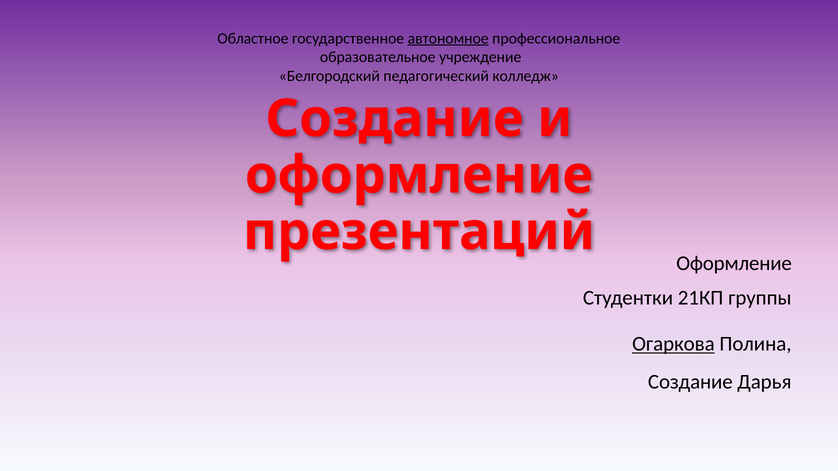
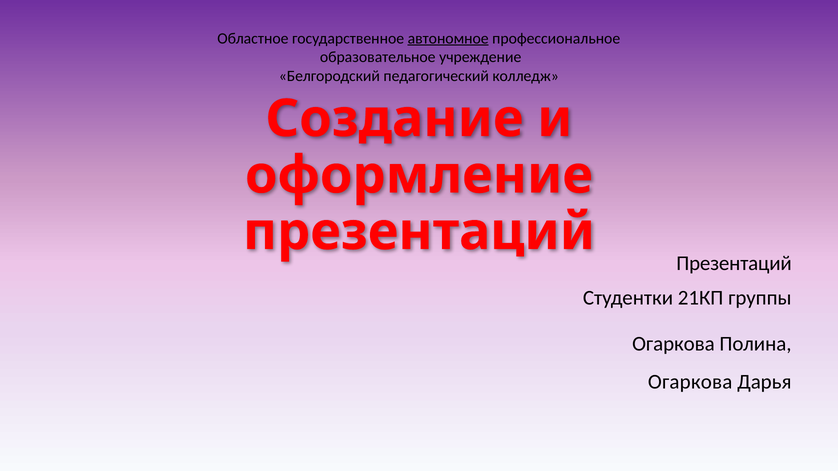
презентаций Оформление: Оформление -> Презентаций
Огаркова at (673, 344) underline: present -> none
Создание at (690, 382): Создание -> Огаркова
